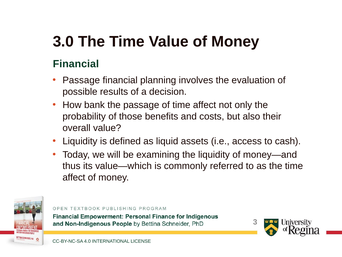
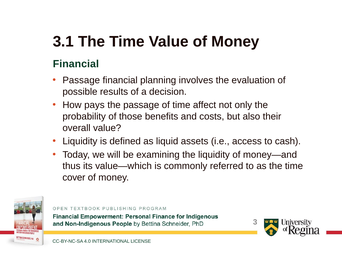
3.0: 3.0 -> 3.1
bank: bank -> pays
affect at (74, 177): affect -> cover
